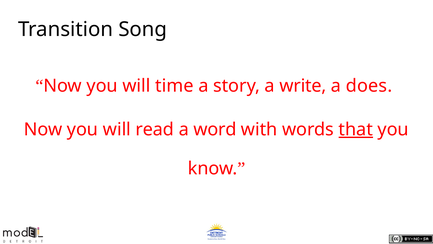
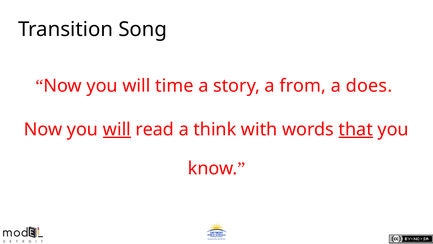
write: write -> from
will at (117, 129) underline: none -> present
word: word -> think
